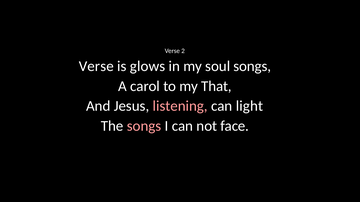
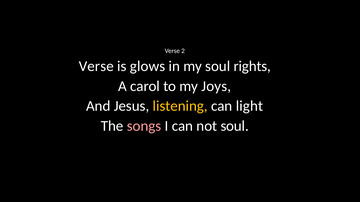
soul songs: songs -> rights
That: That -> Joys
listening colour: pink -> yellow
not face: face -> soul
